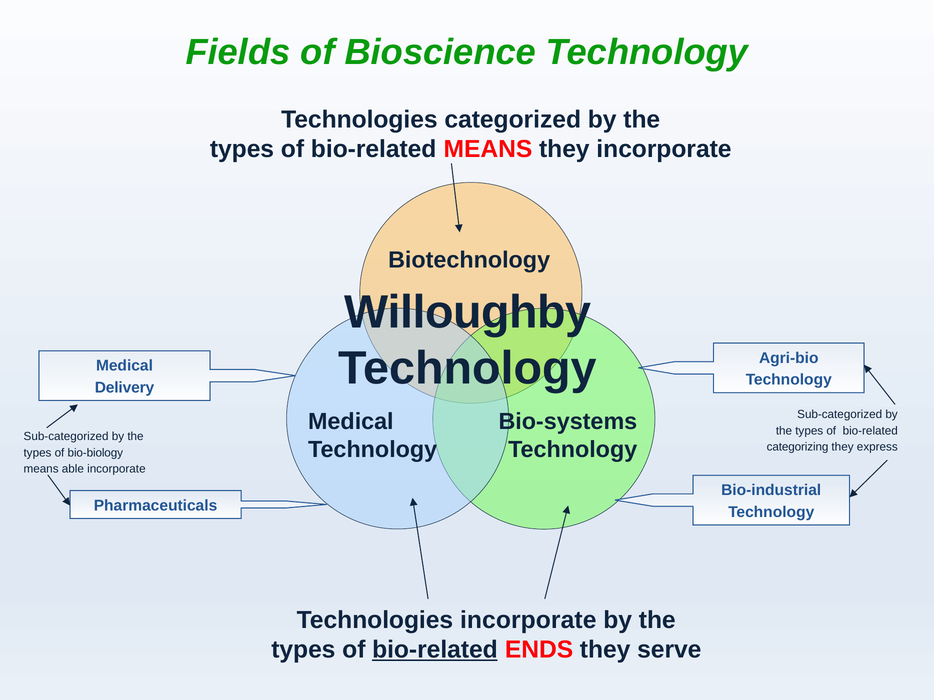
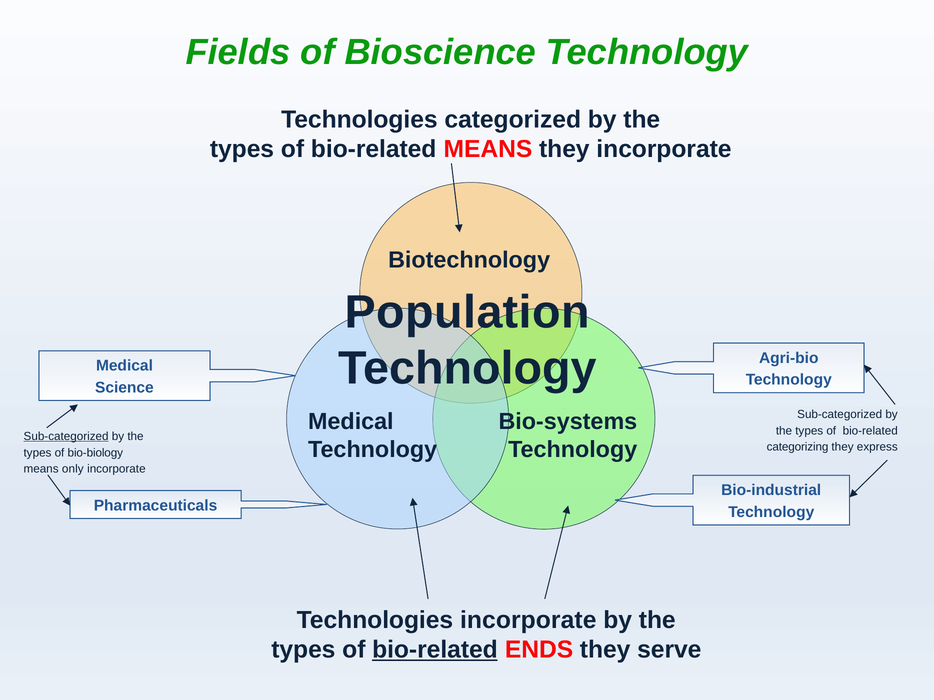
Willoughby: Willoughby -> Population
Delivery: Delivery -> Science
Sub-categorized at (66, 437) underline: none -> present
able: able -> only
